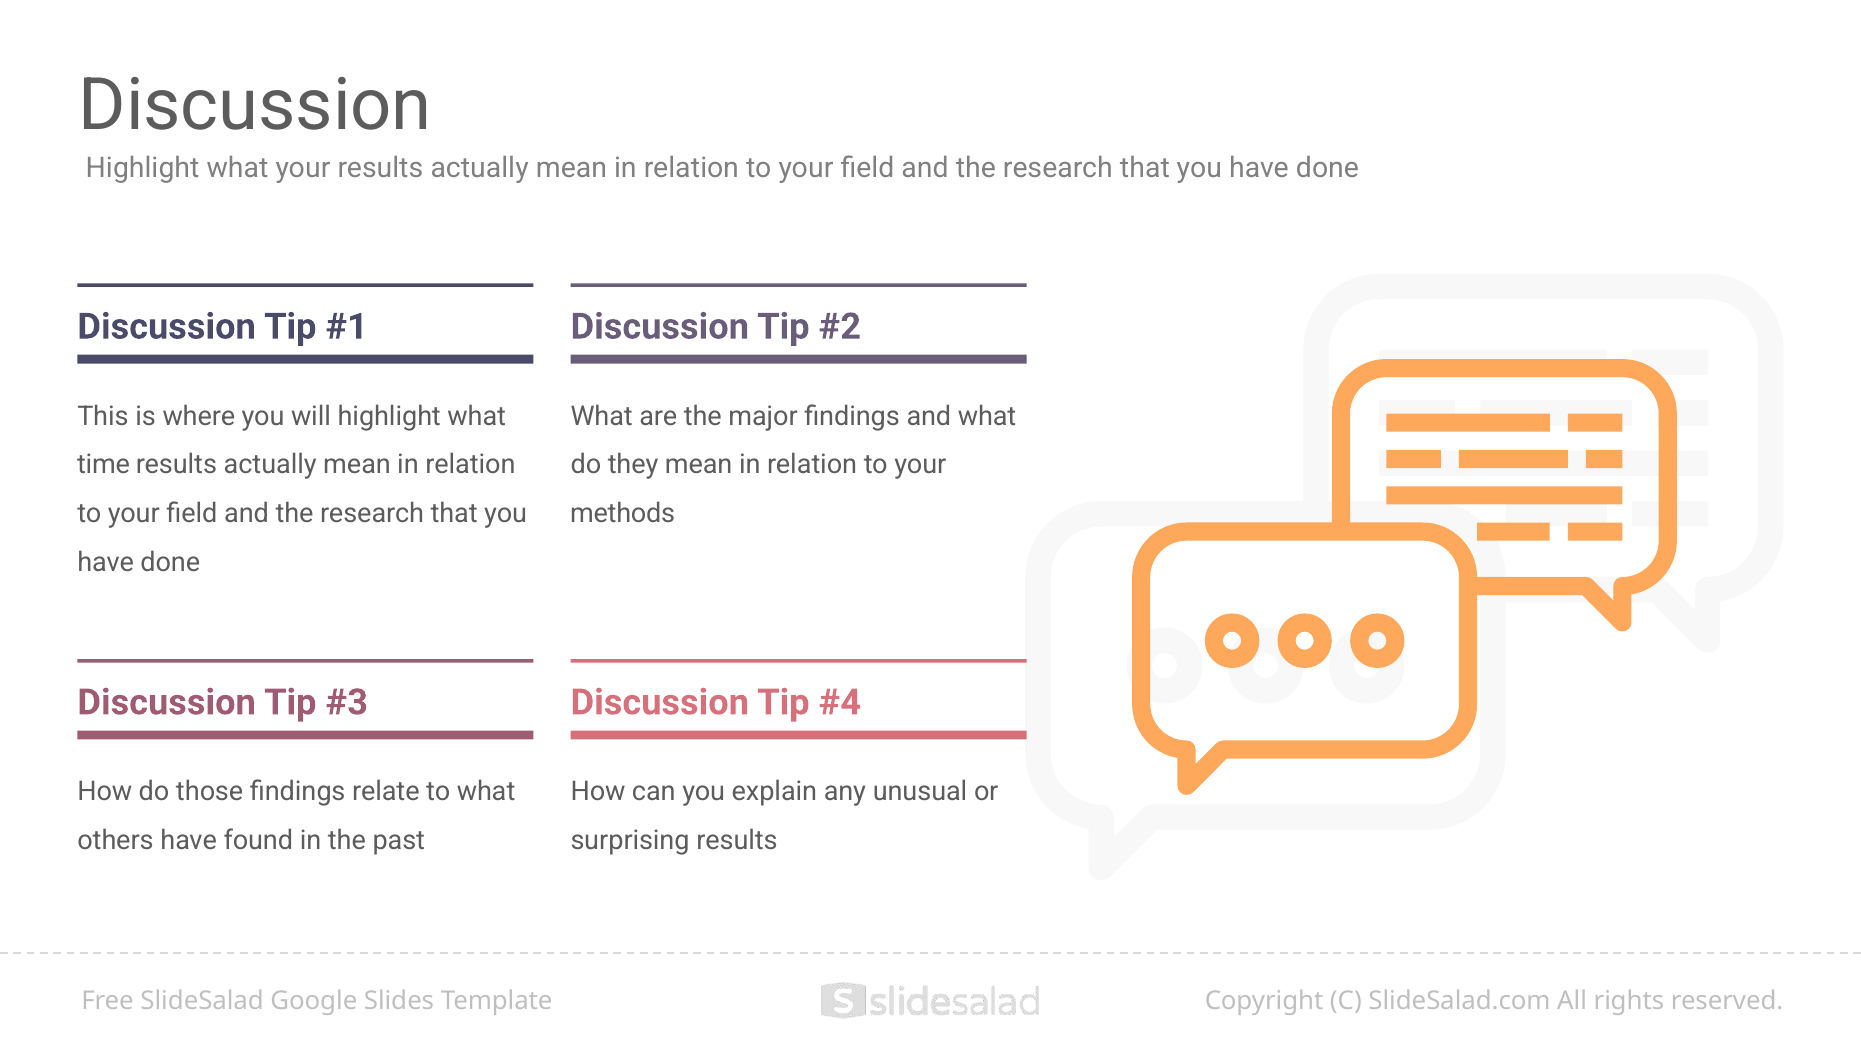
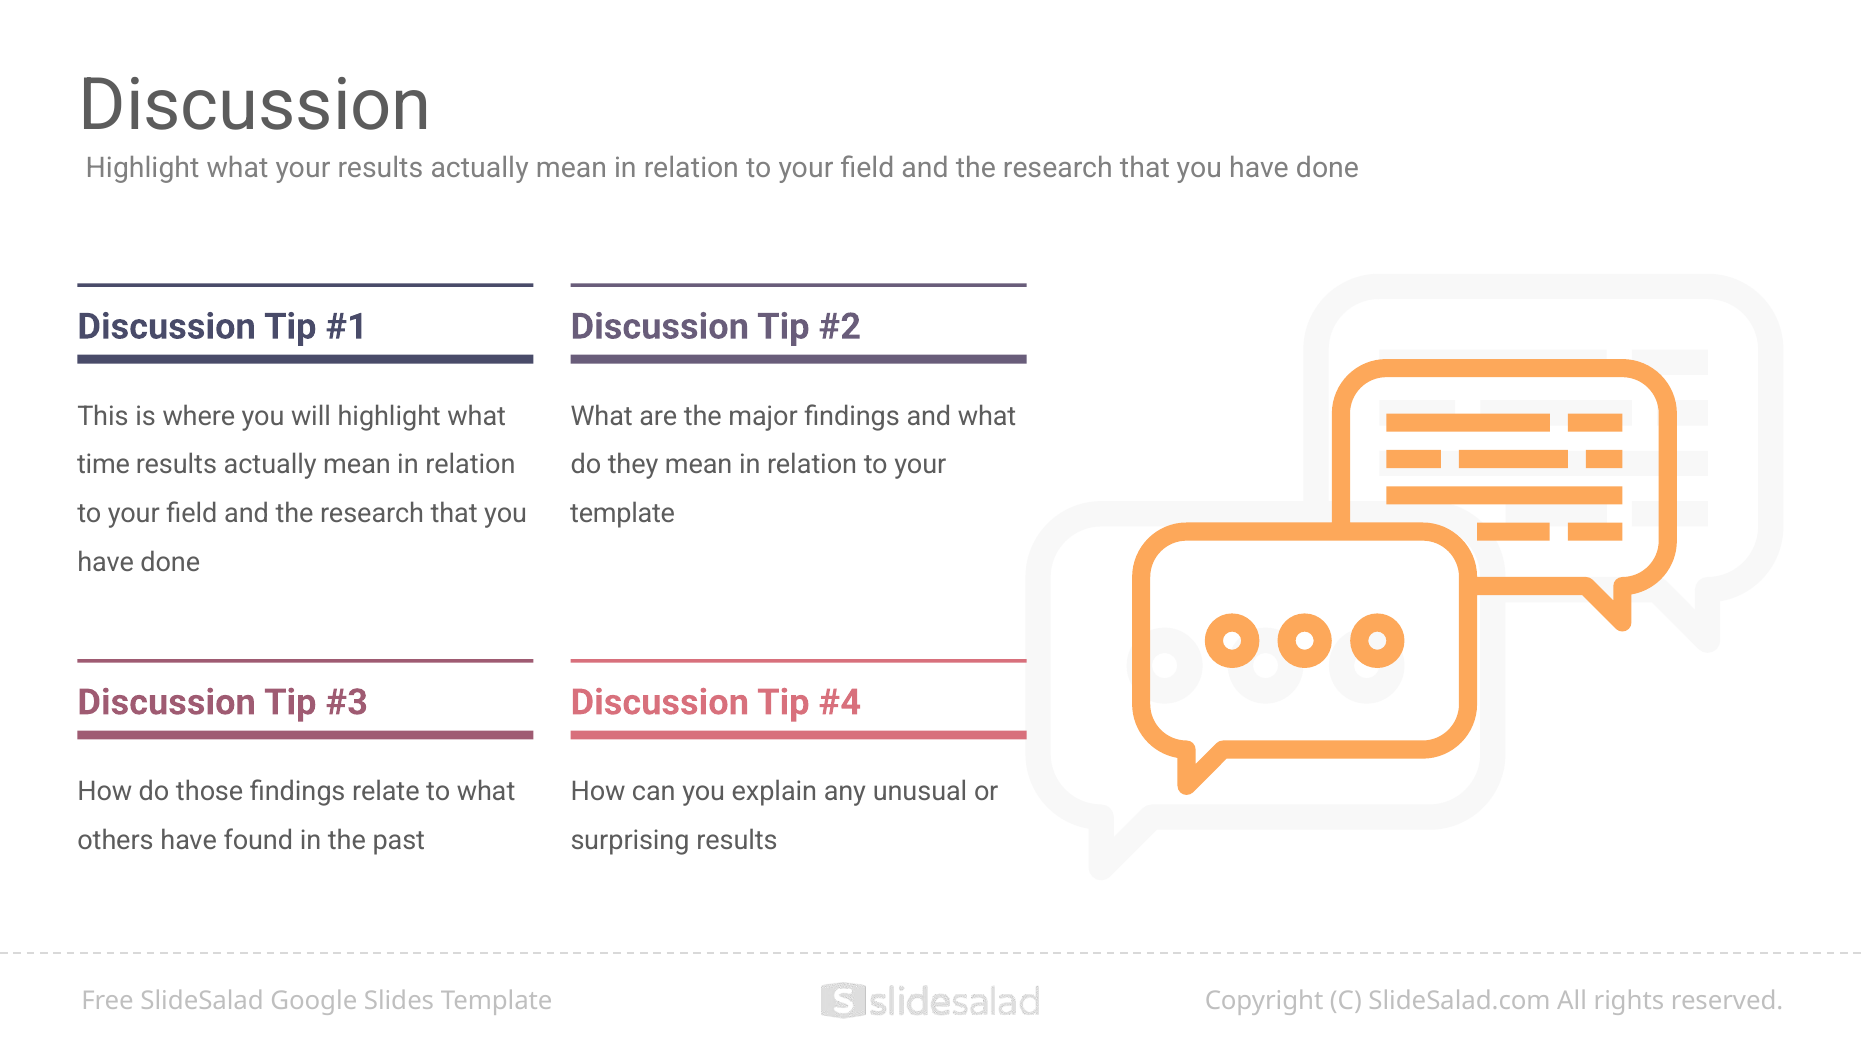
methods at (623, 514): methods -> template
